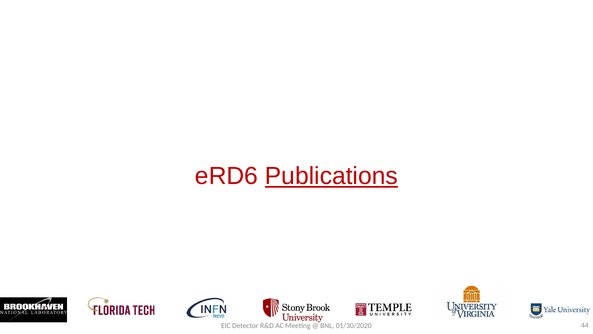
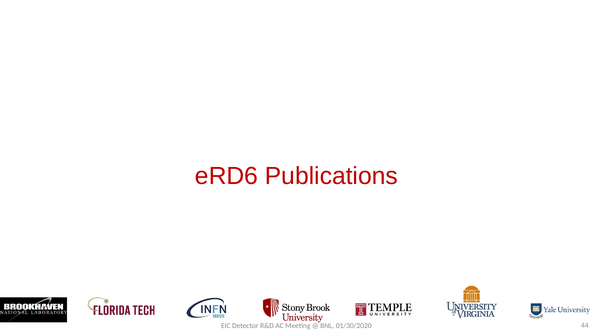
Publications underline: present -> none
